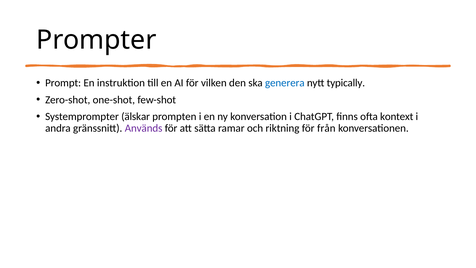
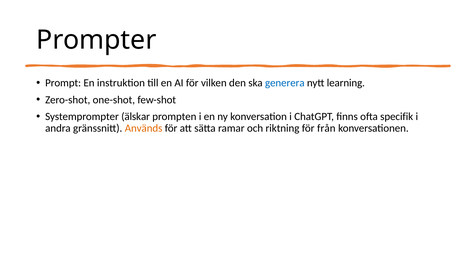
typically: typically -> learning
kontext: kontext -> specifik
Används colour: purple -> orange
